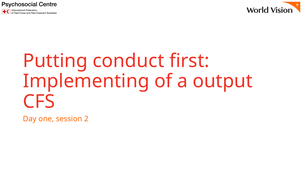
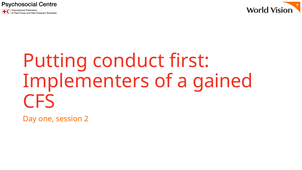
Implementing: Implementing -> Implementers
output: output -> gained
